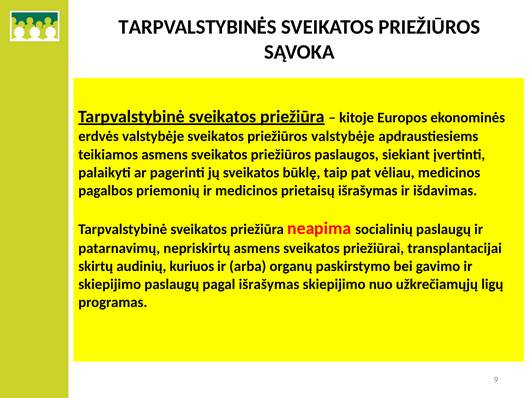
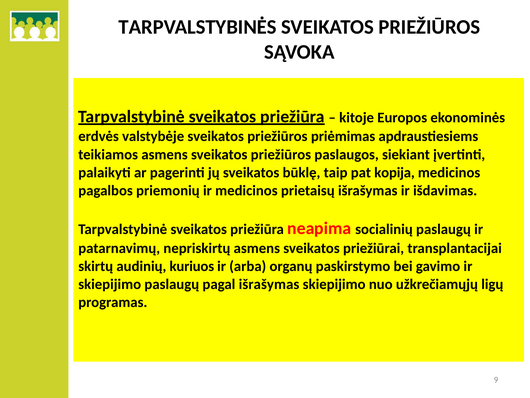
priežiūros valstybėje: valstybėje -> priėmimas
vėliau: vėliau -> kopija
